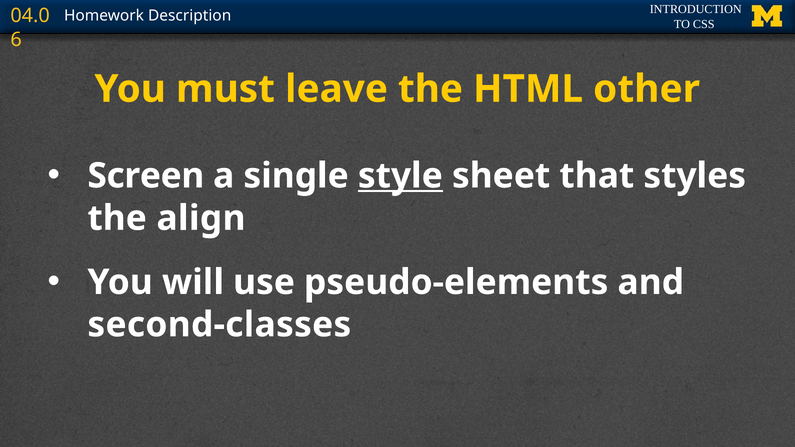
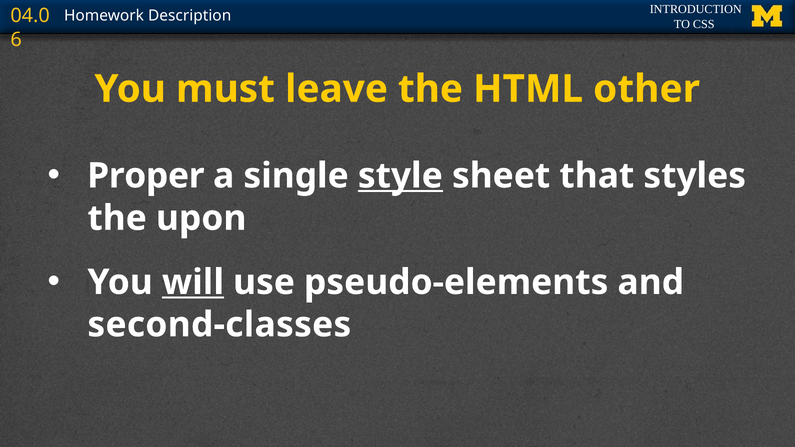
Screen: Screen -> Proper
align: align -> upon
will underline: none -> present
